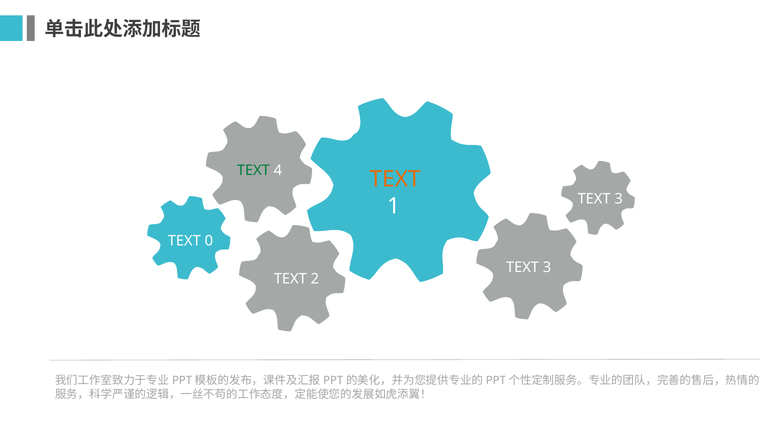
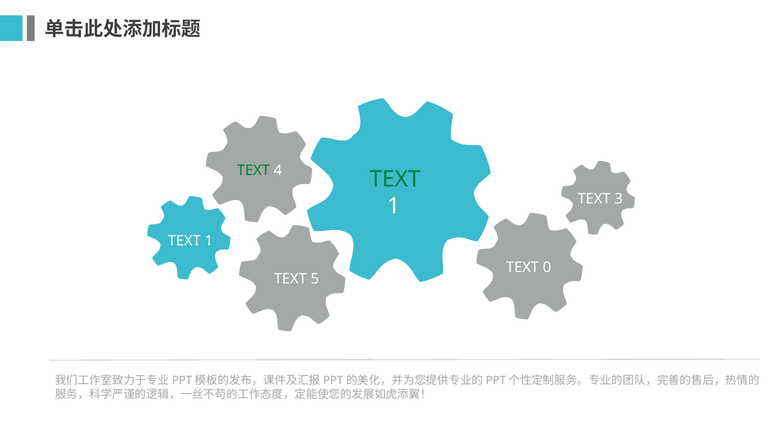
TEXT at (395, 179) colour: orange -> green
0 at (209, 241): 0 -> 1
3 at (547, 267): 3 -> 0
2: 2 -> 5
